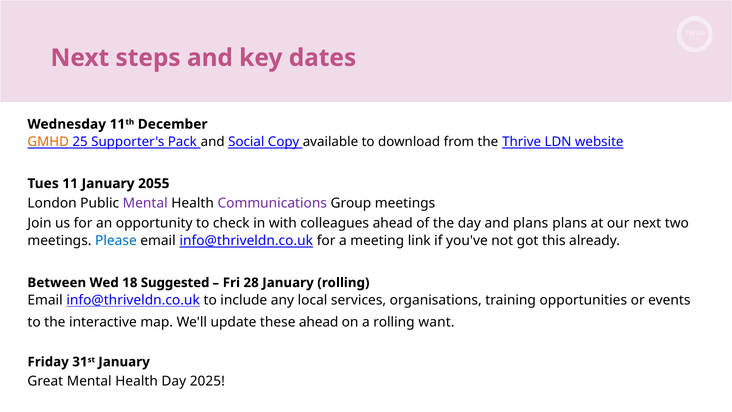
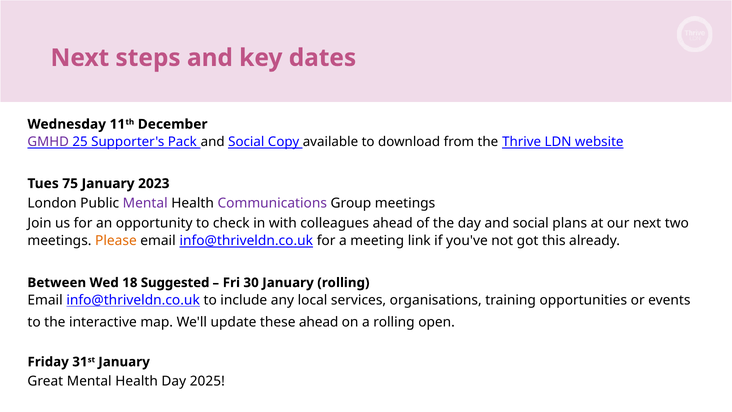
GMHD colour: orange -> purple
11: 11 -> 75
2055: 2055 -> 2023
day and plans: plans -> social
Please colour: blue -> orange
28: 28 -> 30
want: want -> open
